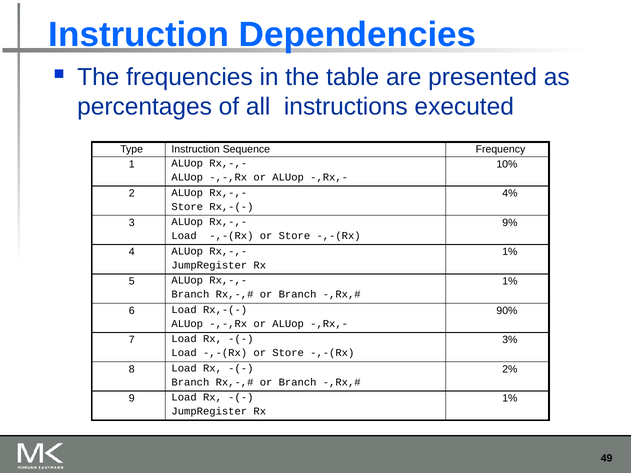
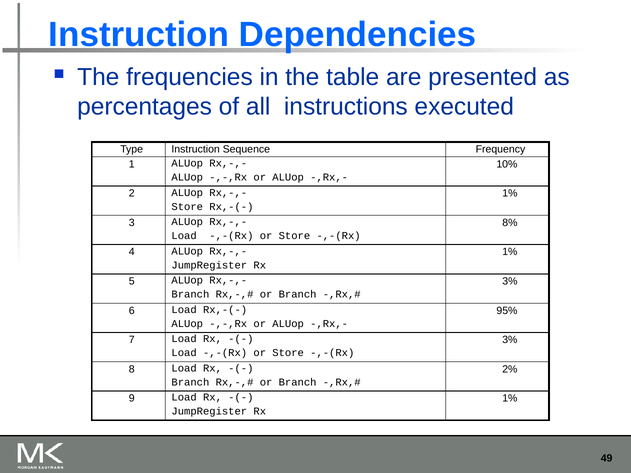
4% at (510, 194): 4% -> 1%
9%: 9% -> 8%
1% at (510, 281): 1% -> 3%
90%: 90% -> 95%
